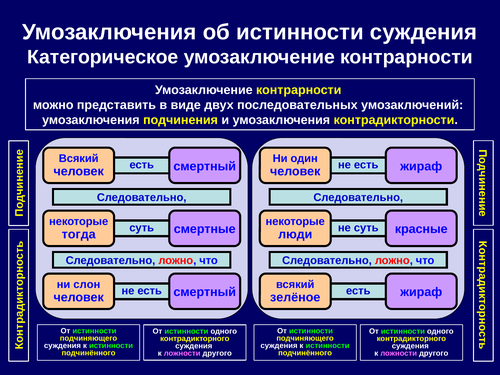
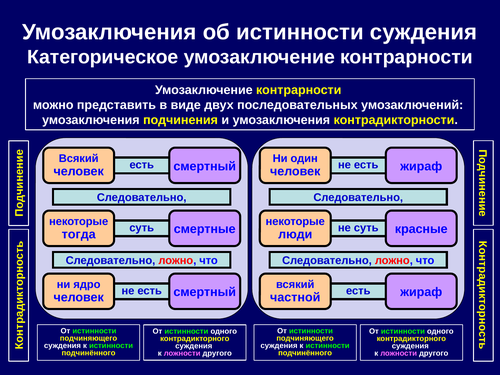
слон: слон -> ядро
зелёное: зелёное -> частной
